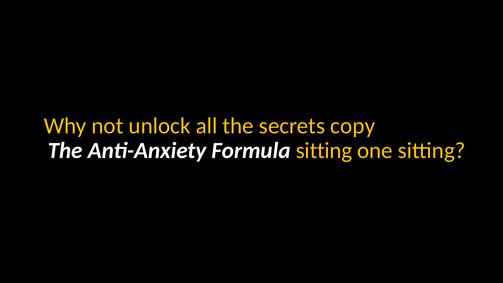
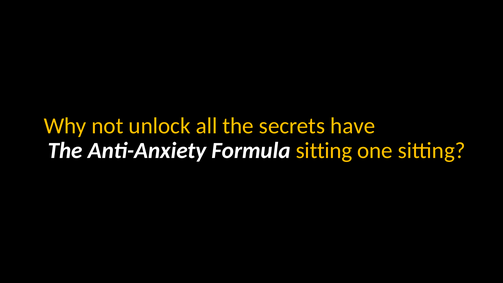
copy: copy -> have
